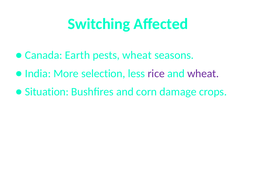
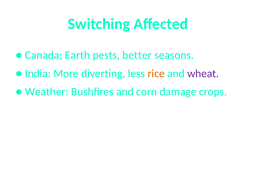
pests wheat: wheat -> better
selection: selection -> diverting
rice colour: purple -> orange
Situation: Situation -> Weather
